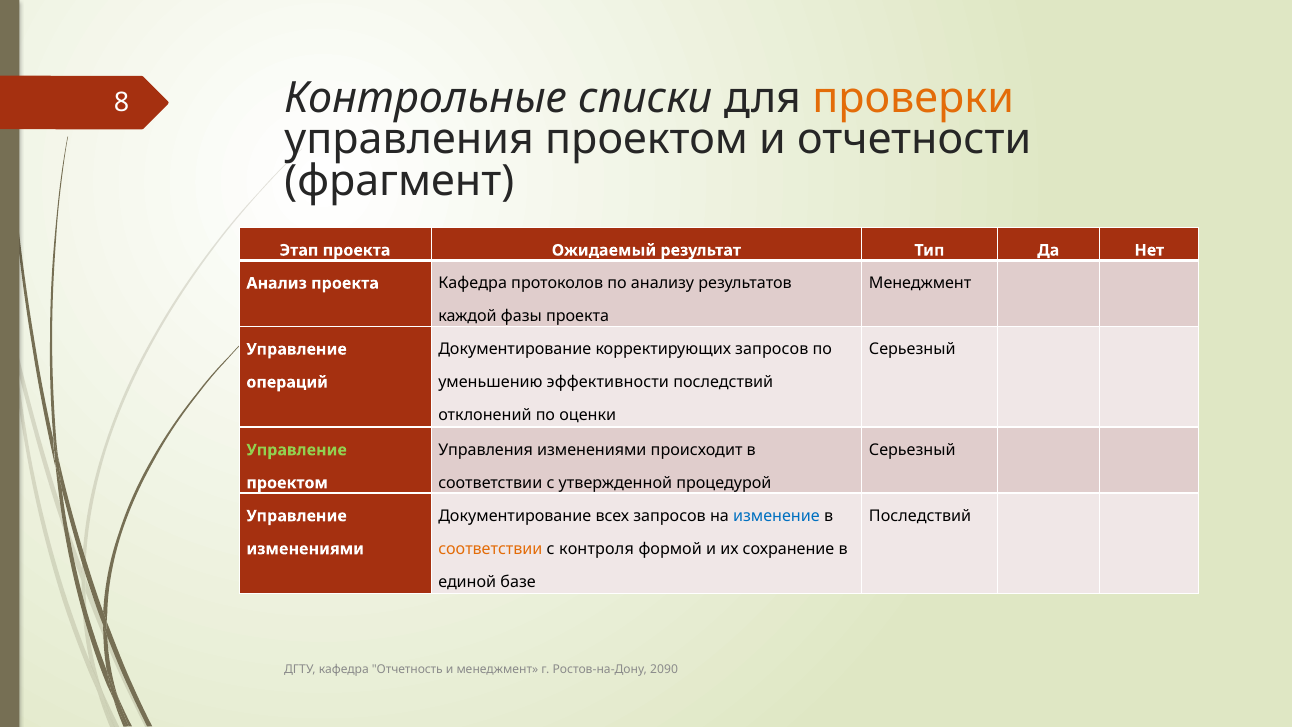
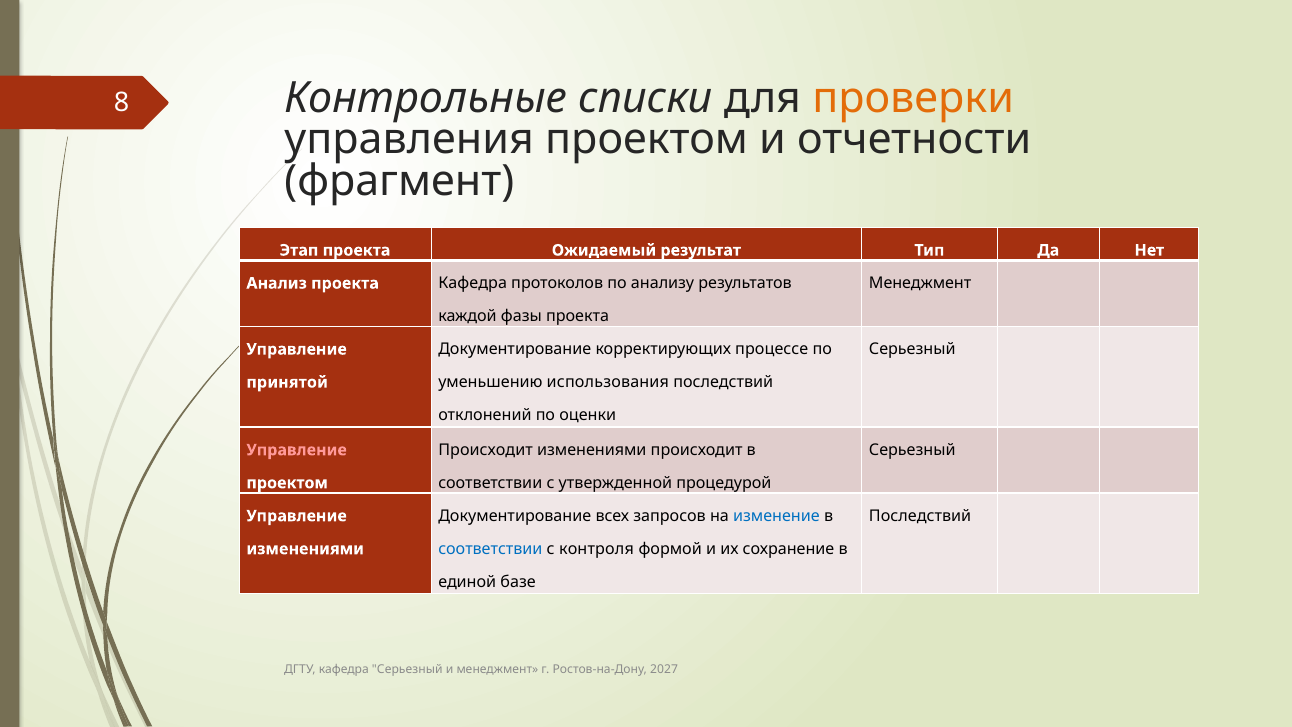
корректирующих запросов: запросов -> процессе
эффективности: эффективности -> использования
операций: операций -> принятой
Управления at (486, 450): Управления -> Происходит
Управление at (297, 450) colour: light green -> pink
соответствии at (490, 549) colour: orange -> blue
кафедра Отчетность: Отчетность -> Серьезный
2090: 2090 -> 2027
